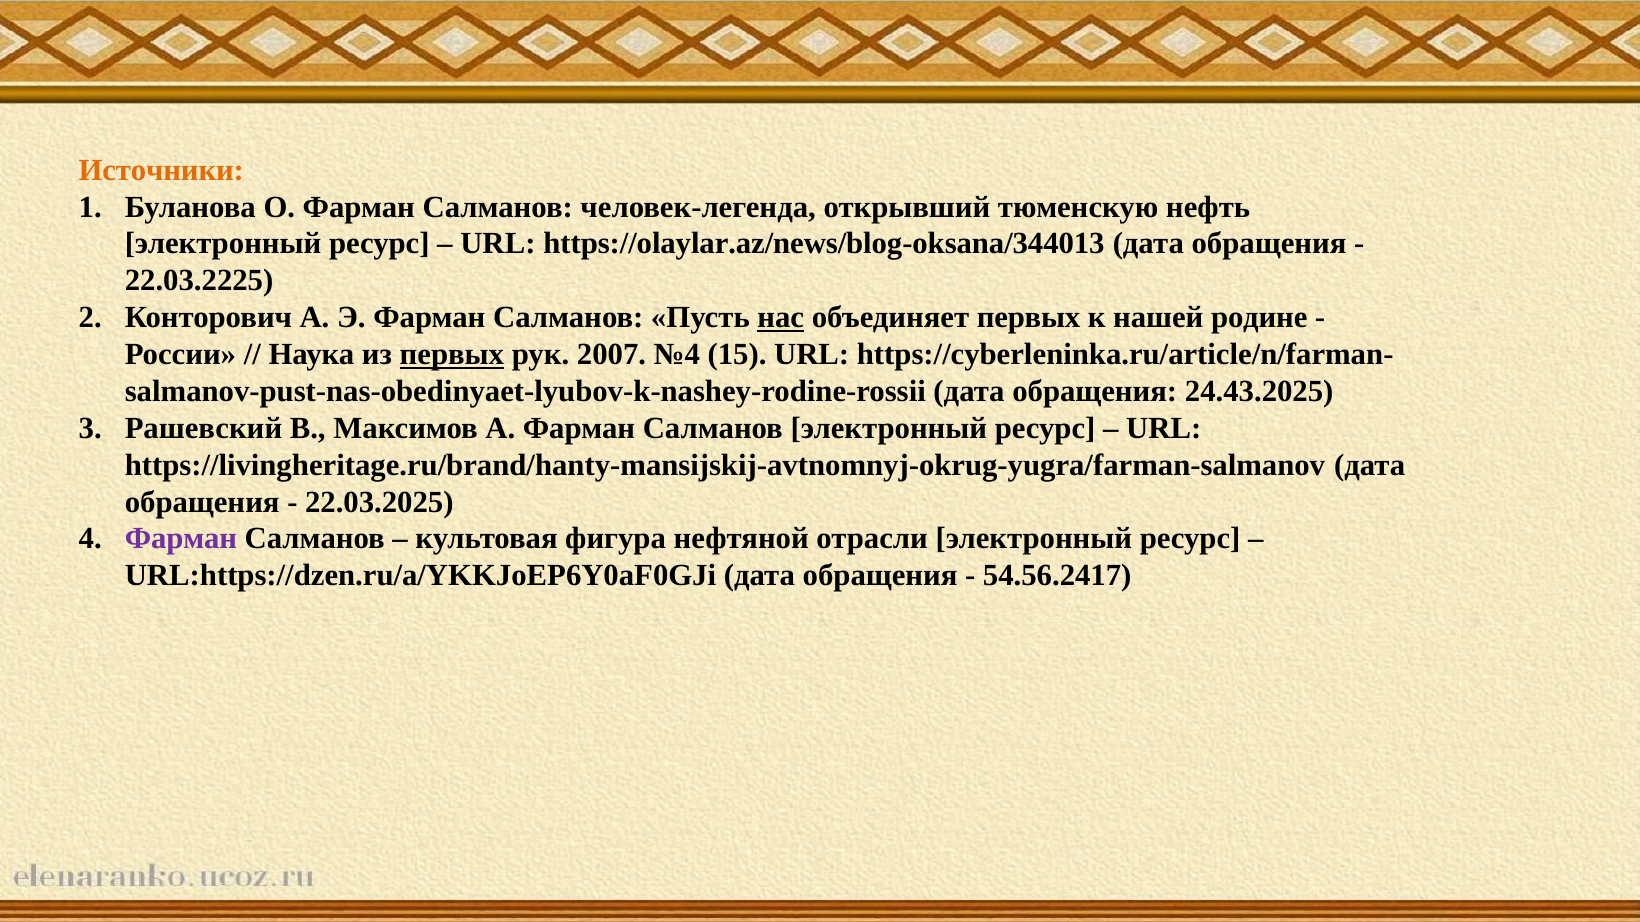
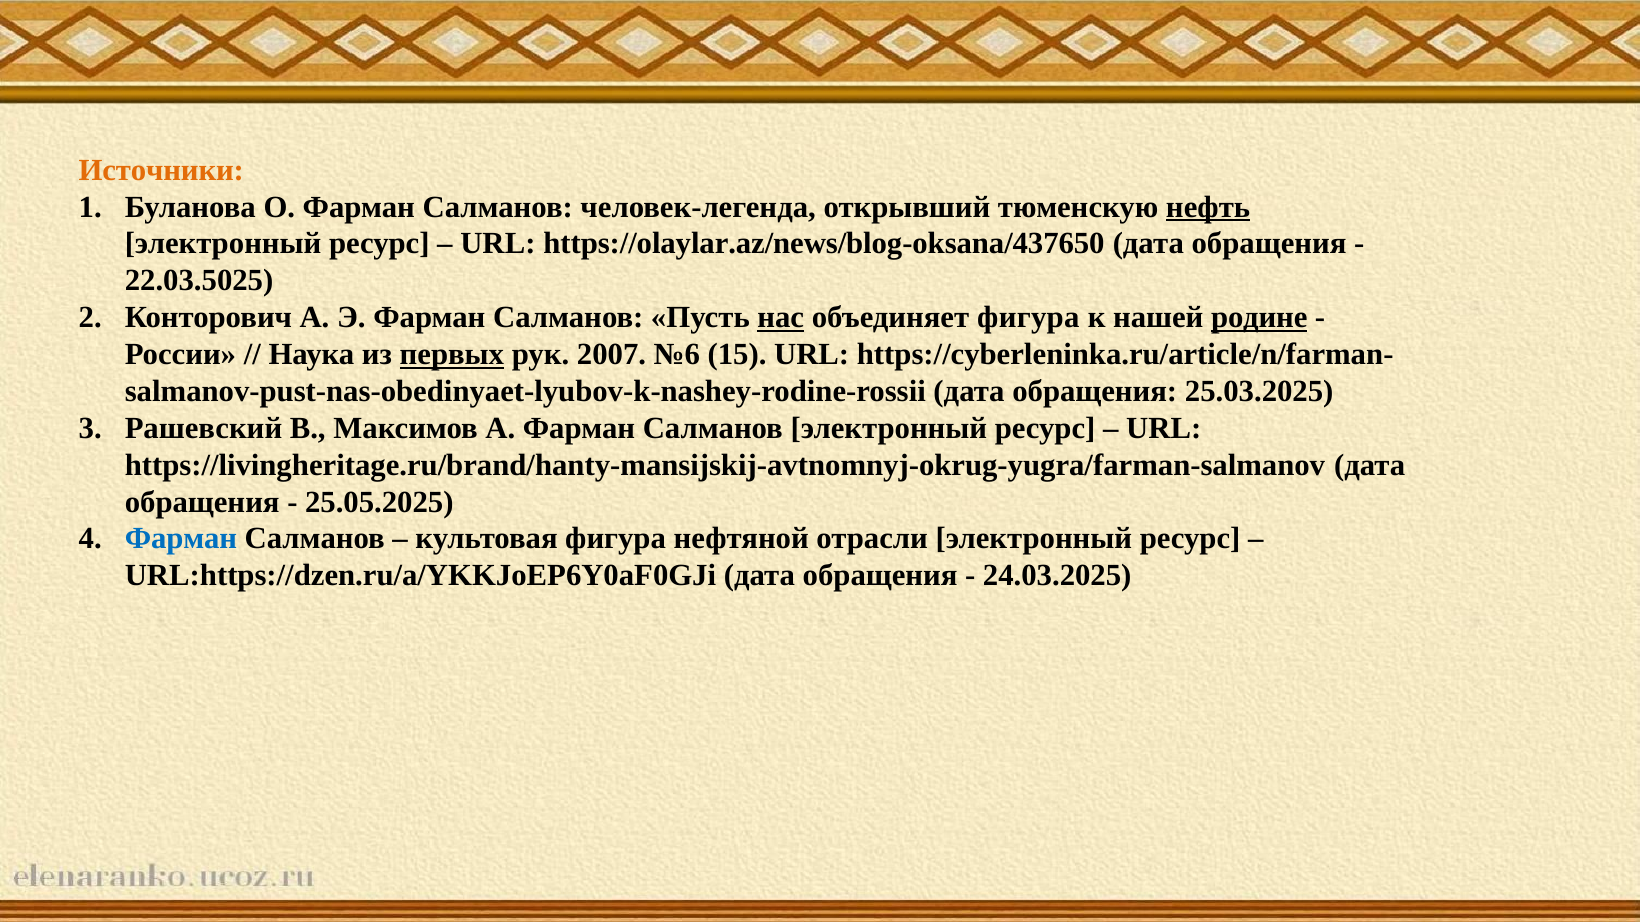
нефть underline: none -> present
https://olaylar.az/news/blog-oksana/344013: https://olaylar.az/news/blog-oksana/344013 -> https://olaylar.az/news/blog-oksana/437650
22.03.2225: 22.03.2225 -> 22.03.5025
объединяет первых: первых -> фигура
родине underline: none -> present
№4: №4 -> №6
24.43.2025: 24.43.2025 -> 25.03.2025
22.03.2025: 22.03.2025 -> 25.05.2025
Фарман at (181, 539) colour: purple -> blue
54.56.2417: 54.56.2417 -> 24.03.2025
